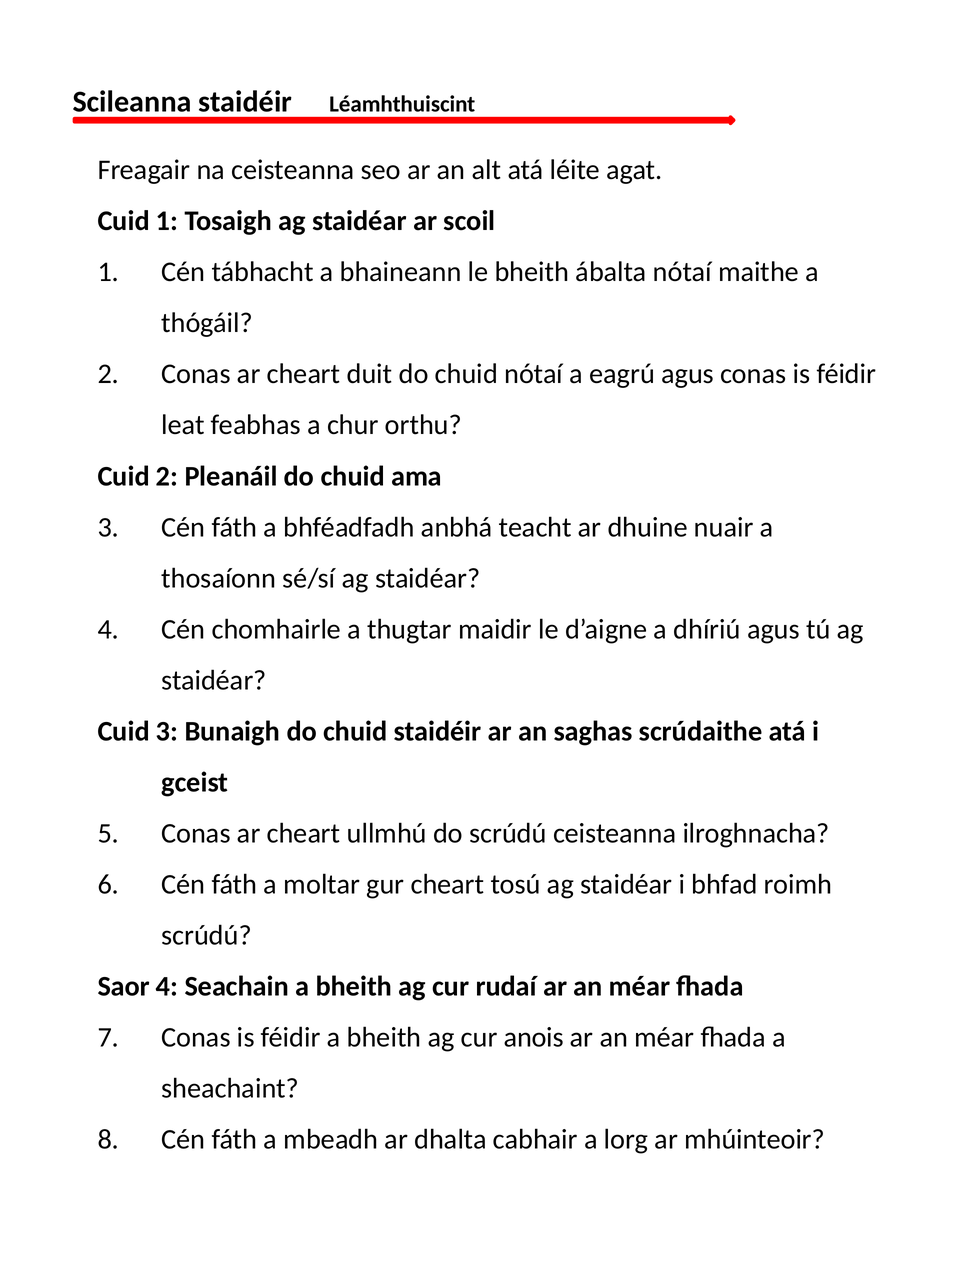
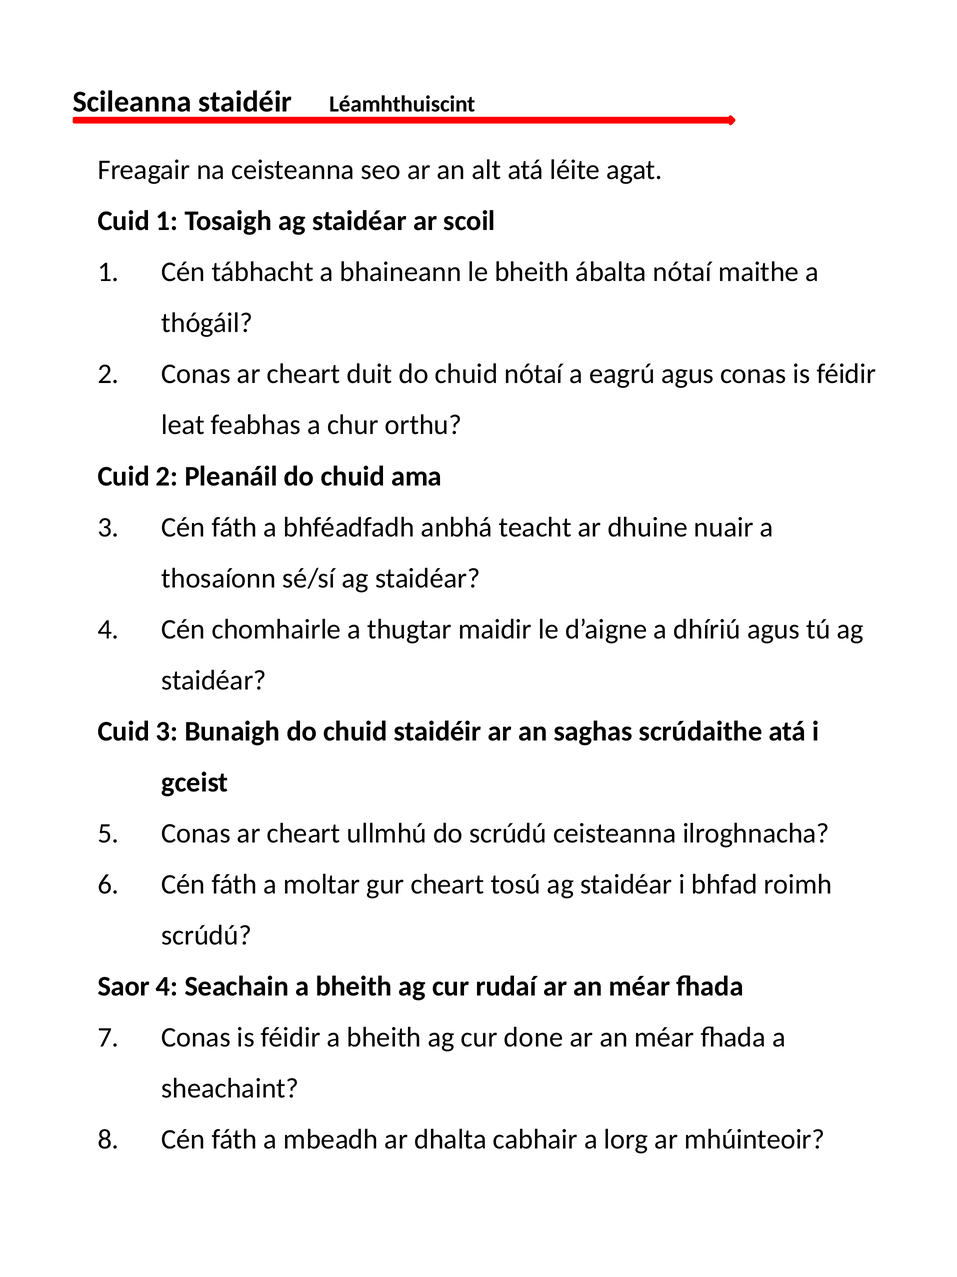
anois: anois -> done
